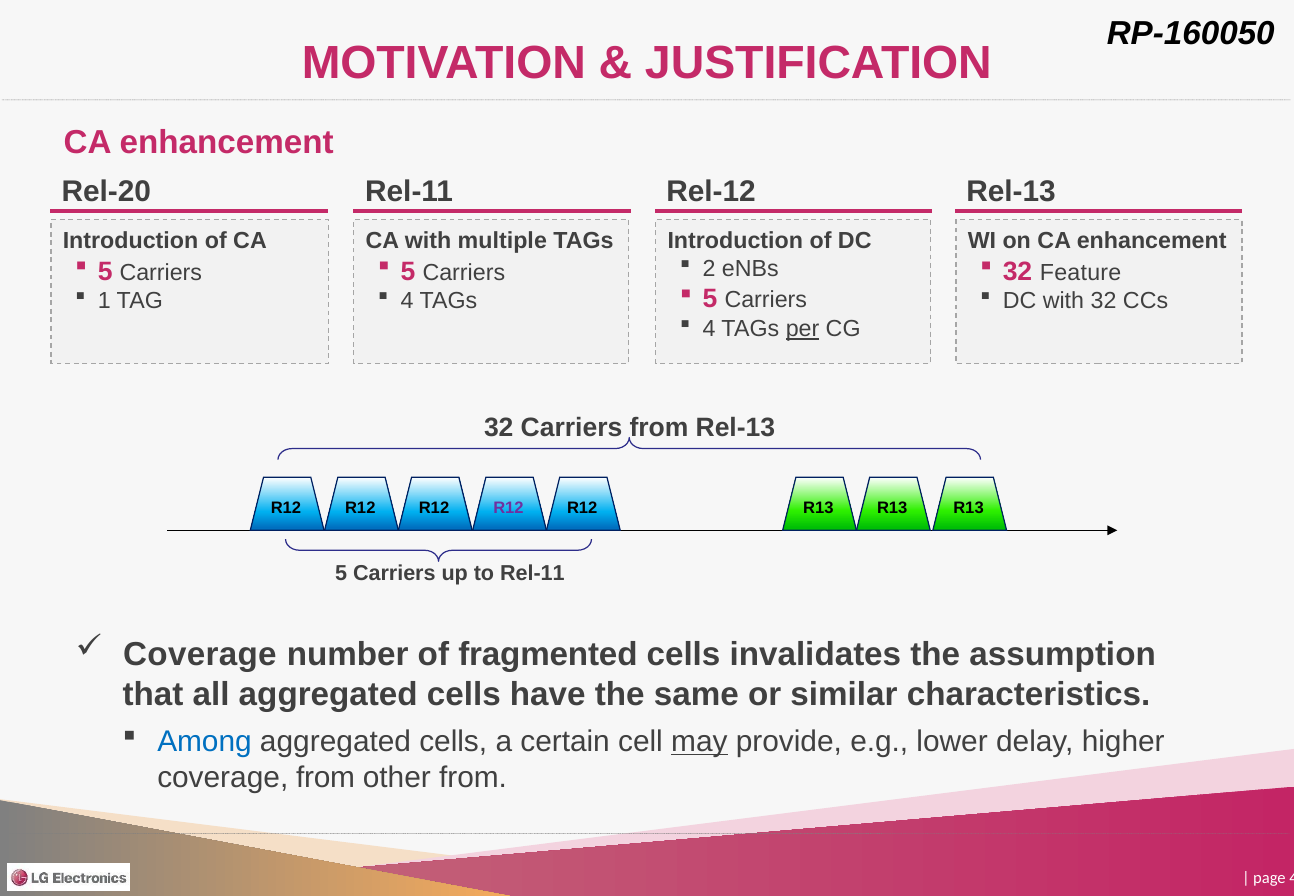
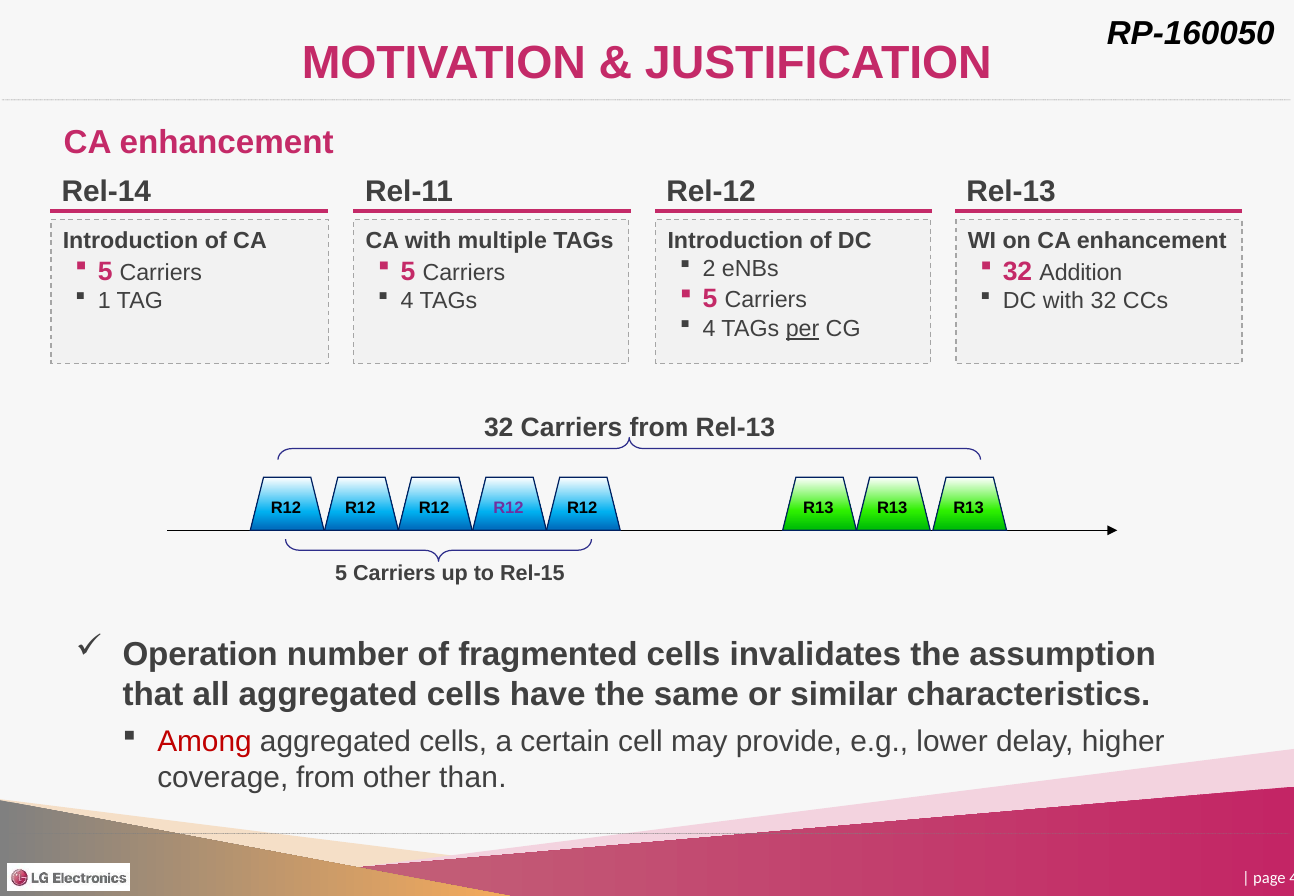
Rel-20: Rel-20 -> Rel-14
Feature: Feature -> Addition
to Rel-11: Rel-11 -> Rel-15
Coverage at (200, 654): Coverage -> Operation
Among colour: blue -> red
may underline: present -> none
other from: from -> than
